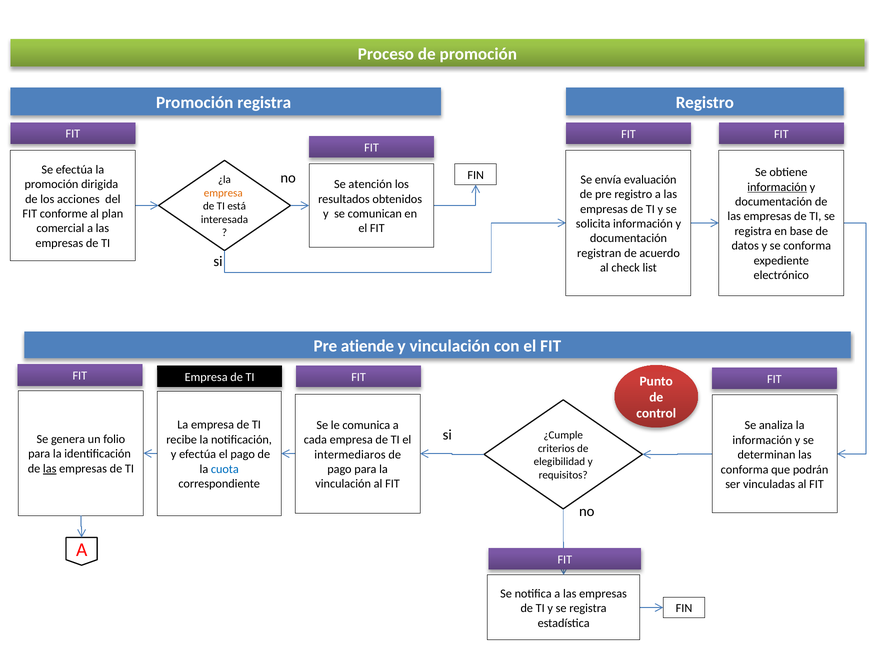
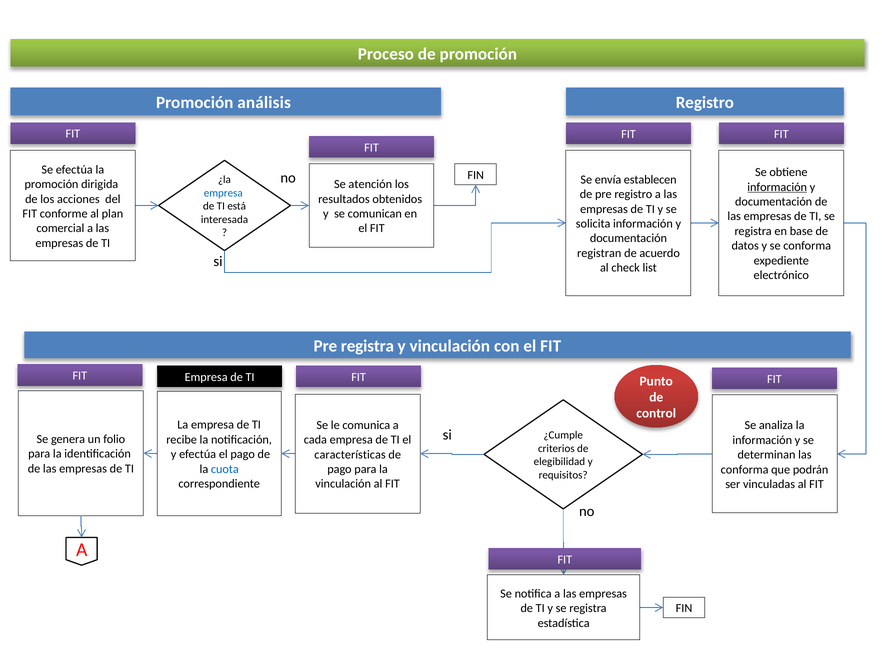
Promoción registra: registra -> análisis
evaluación: evaluación -> establecen
empresa at (223, 193) colour: orange -> blue
Pre atiende: atiende -> registra
intermediaros: intermediaros -> características
las at (50, 469) underline: present -> none
